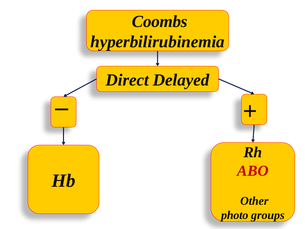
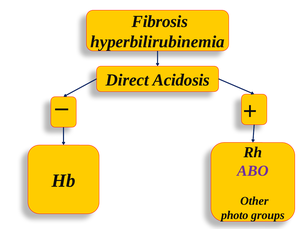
Coombs: Coombs -> Fibrosis
Delayed: Delayed -> Acidosis
ABO colour: red -> purple
